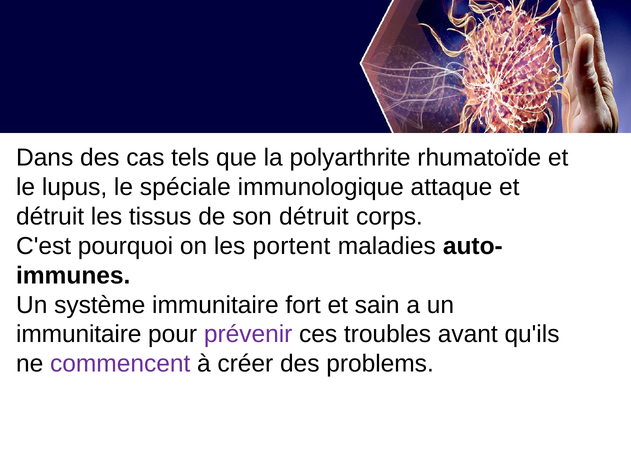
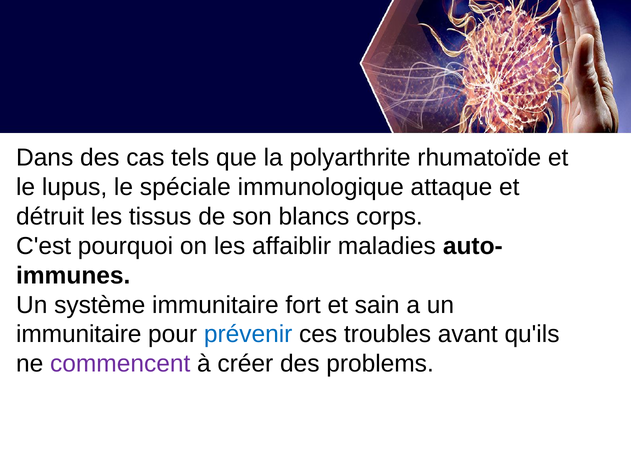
son détruit: détruit -> blancs
portent: portent -> affaiblir
prévenir colour: purple -> blue
